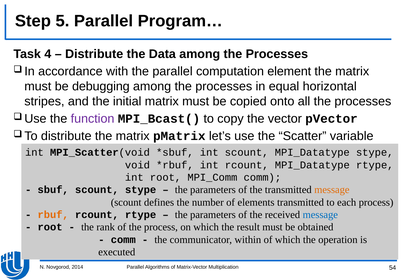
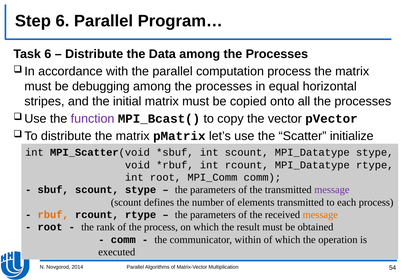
Step 5: 5 -> 6
Task 4: 4 -> 6
computation element: element -> process
variable: variable -> initialize
message at (332, 190) colour: orange -> purple
message at (320, 215) colour: blue -> orange
